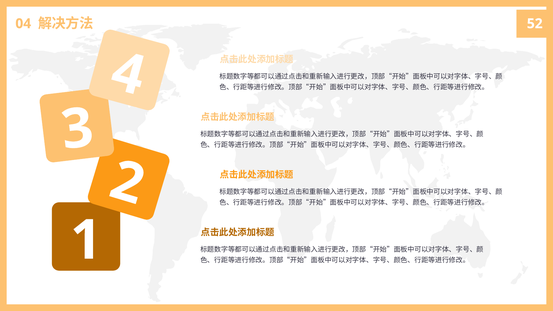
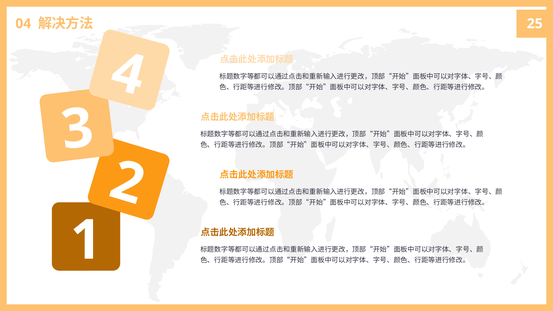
52: 52 -> 25
